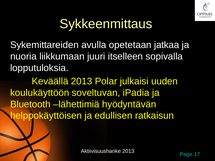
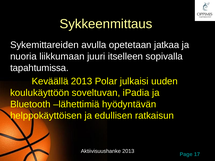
lopputuloksia: lopputuloksia -> tapahtumissa
